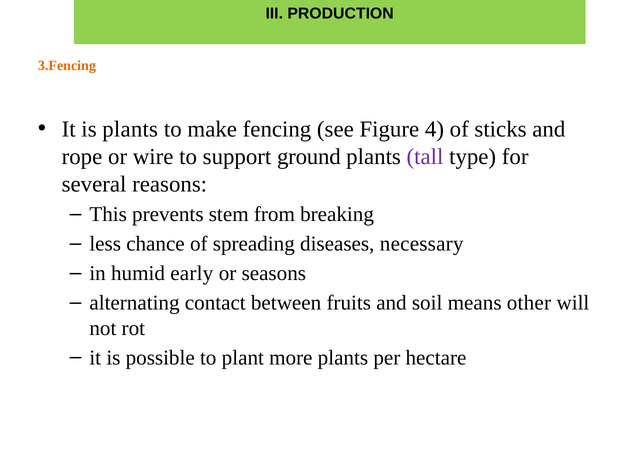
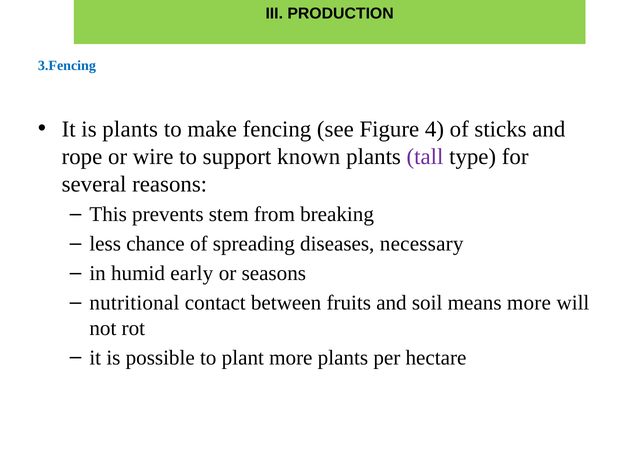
3.Fencing colour: orange -> blue
ground: ground -> known
alternating: alternating -> nutritional
means other: other -> more
